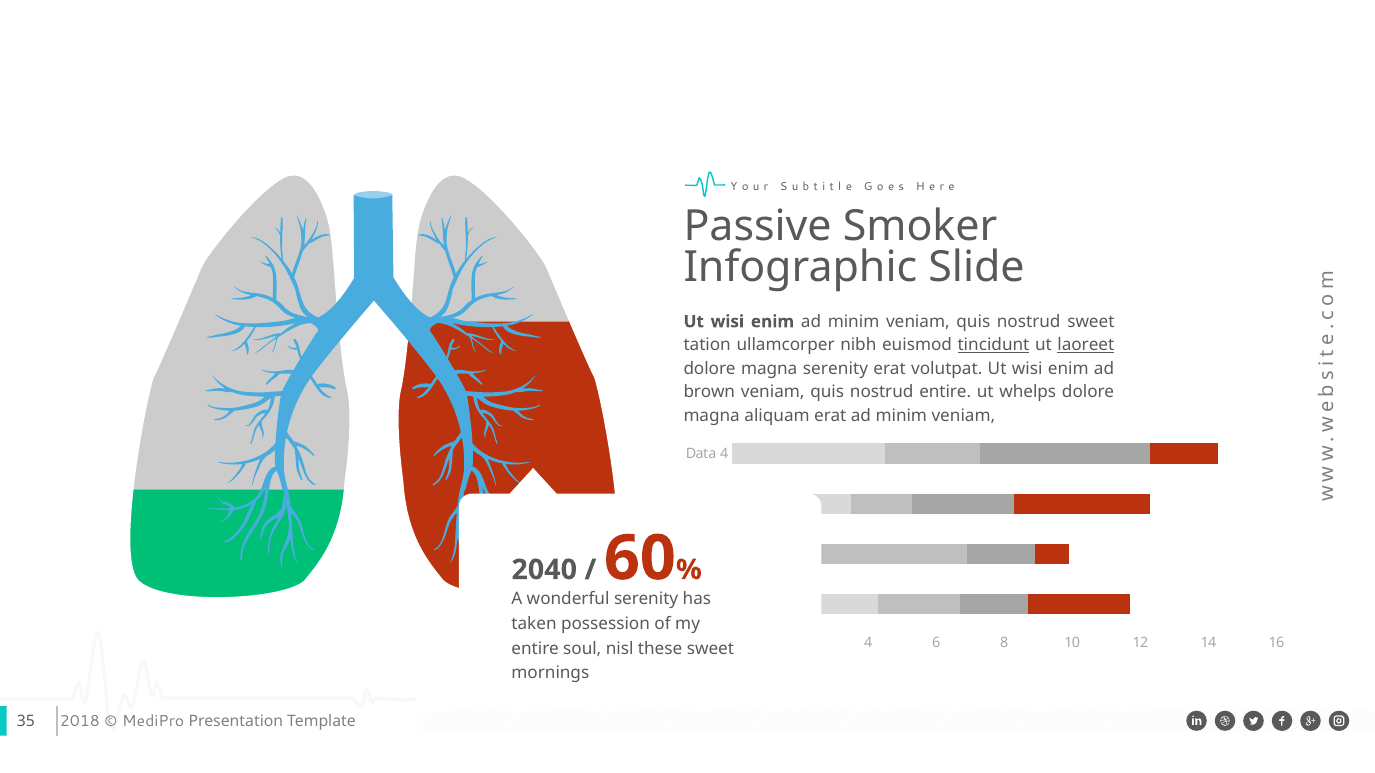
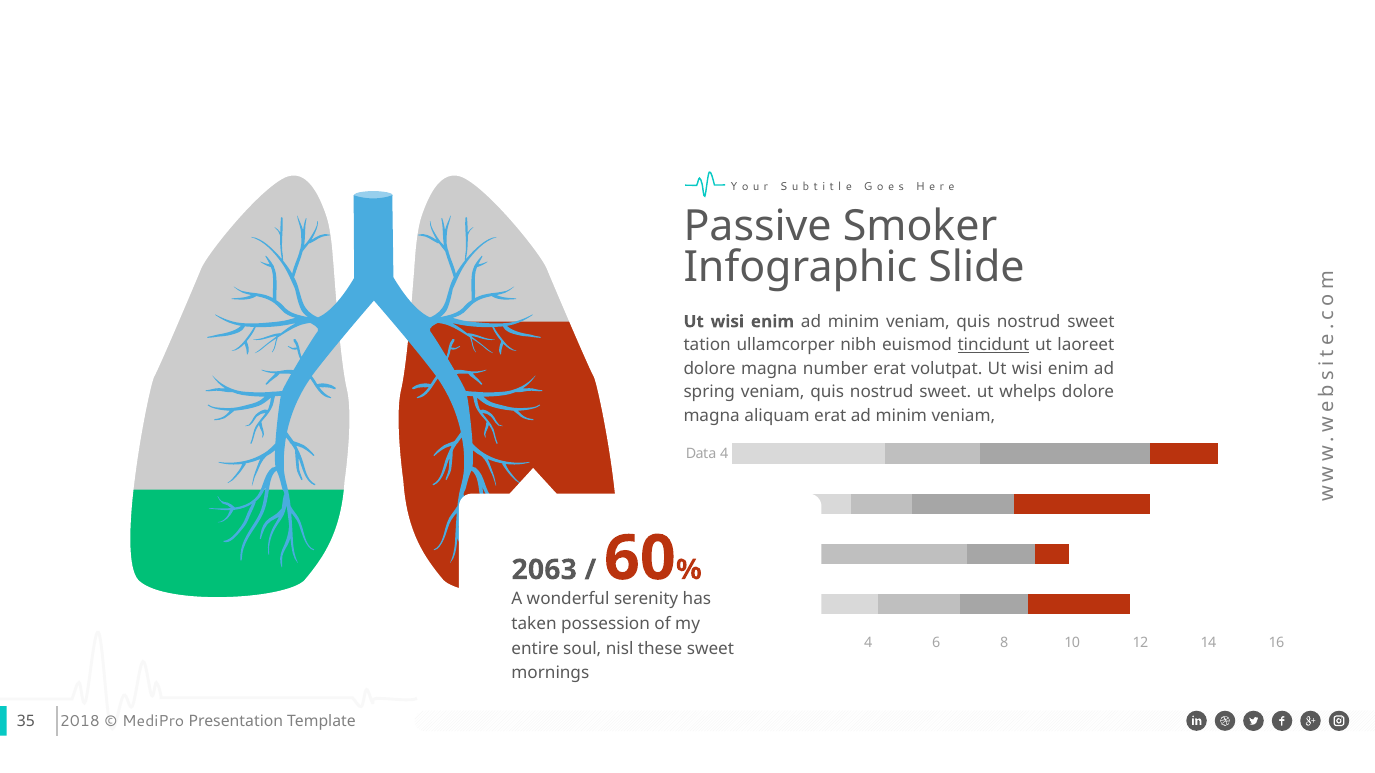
laoreet underline: present -> none
magna serenity: serenity -> number
brown: brown -> spring
entire at (945, 392): entire -> sweet
2040: 2040 -> 2063
